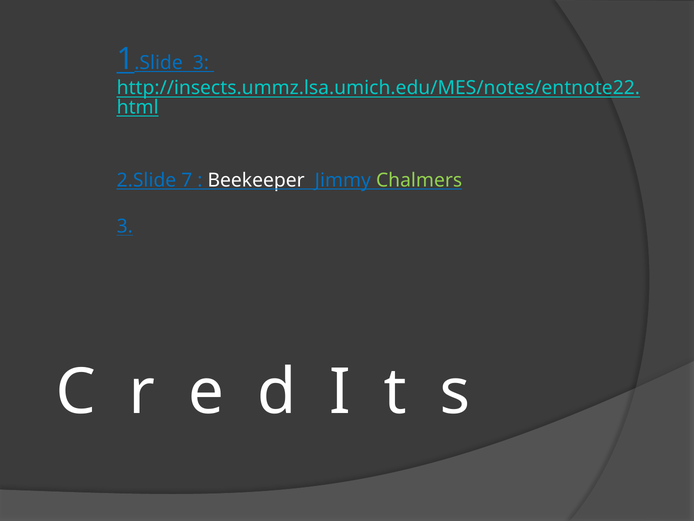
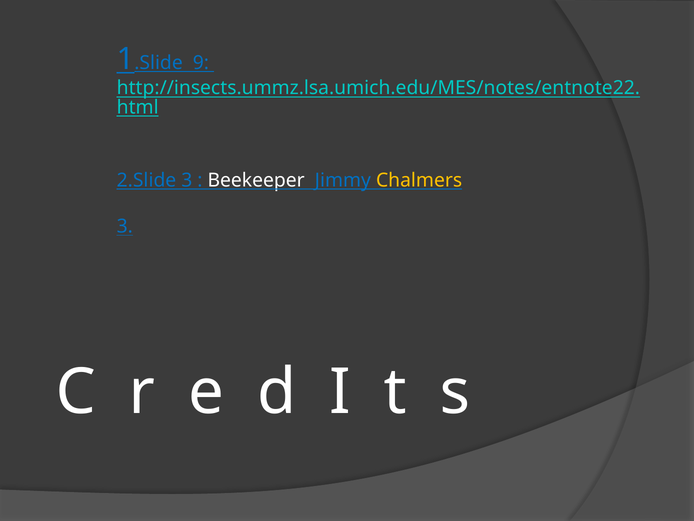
3 at (201, 63): 3 -> 9
2.Slide 7: 7 -> 3
Chalmers colour: light green -> yellow
